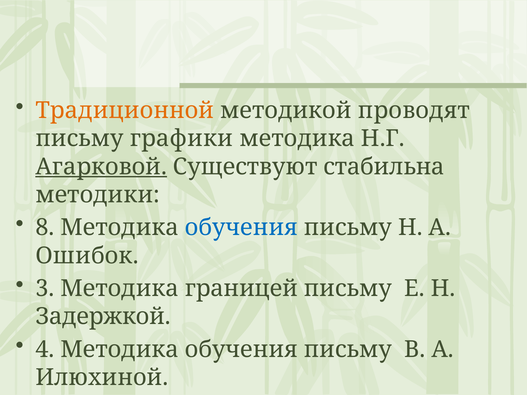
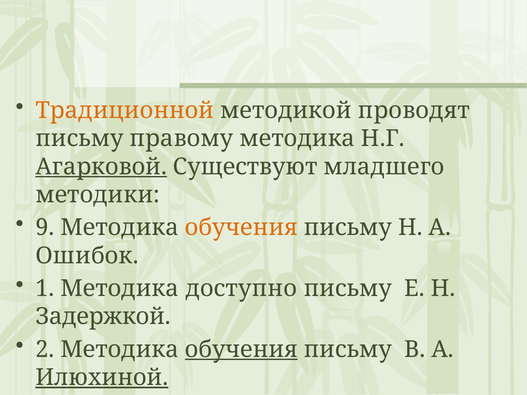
графики: графики -> правому
стабильна: стабильна -> младшего
8: 8 -> 9
обучения at (241, 228) colour: blue -> orange
3: 3 -> 1
границей: границей -> доступно
4: 4 -> 2
обучения at (241, 350) underline: none -> present
Илюхиной underline: none -> present
